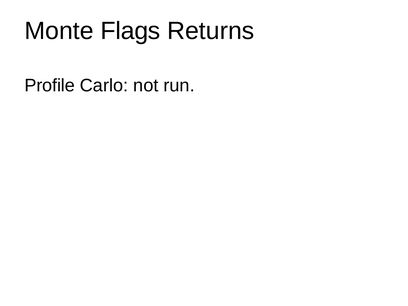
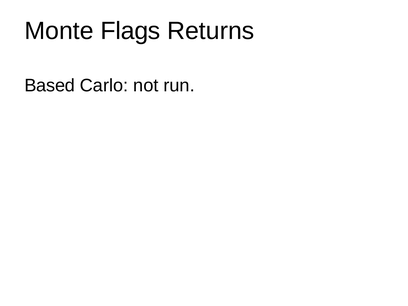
Profile: Profile -> Based
